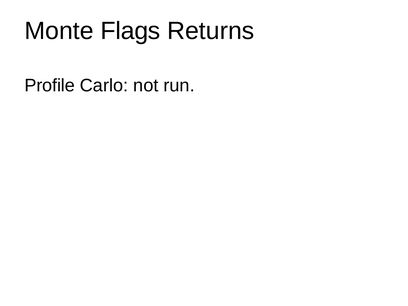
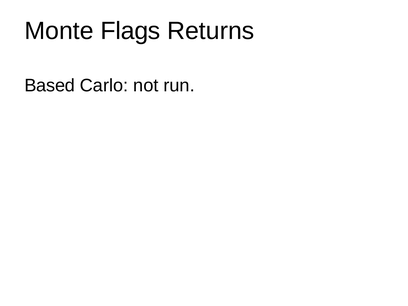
Profile: Profile -> Based
